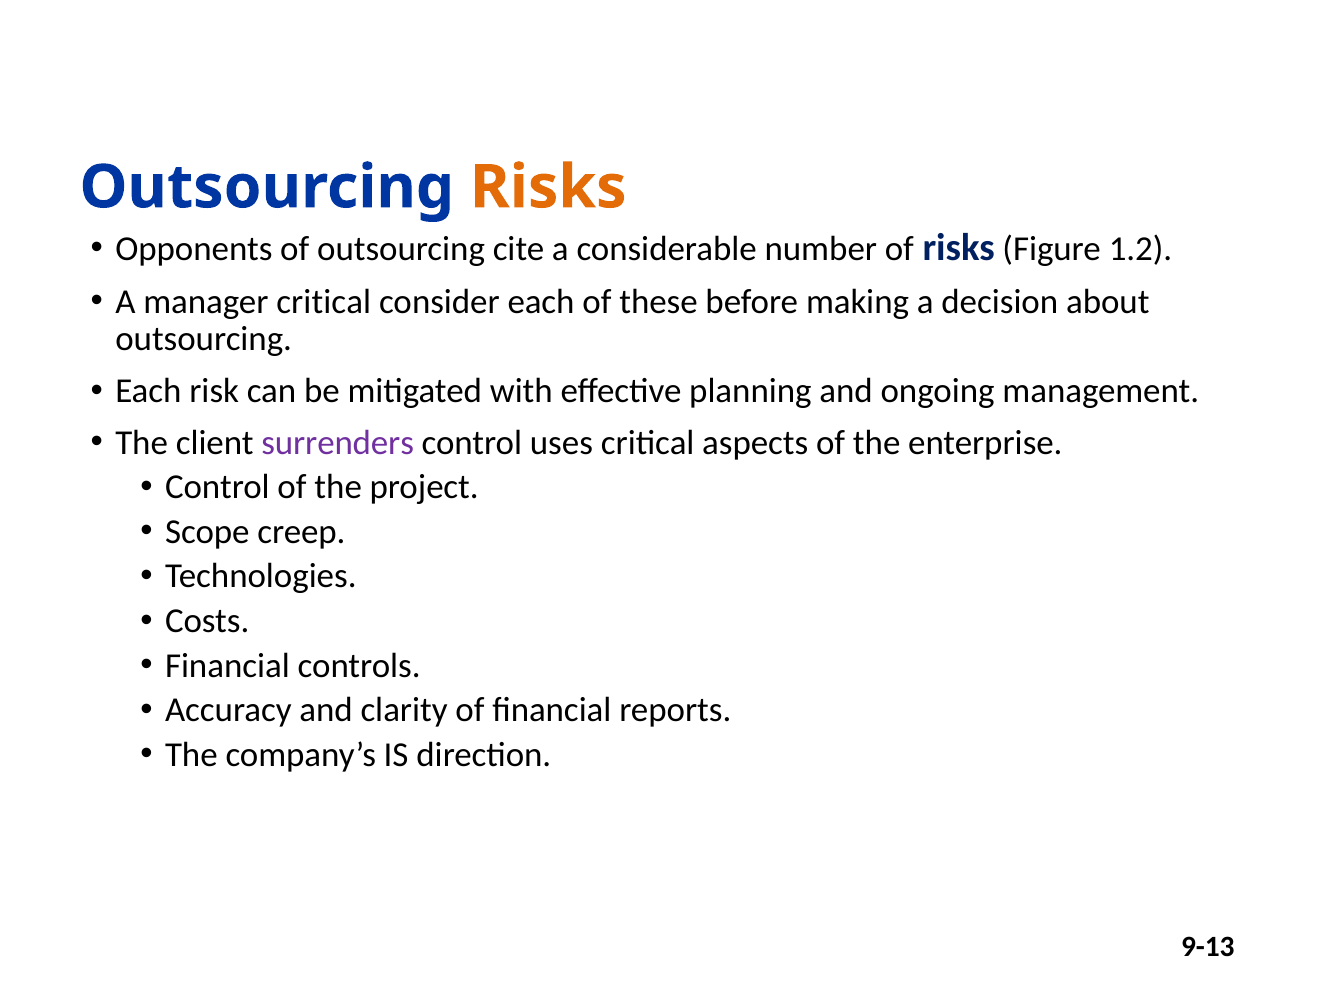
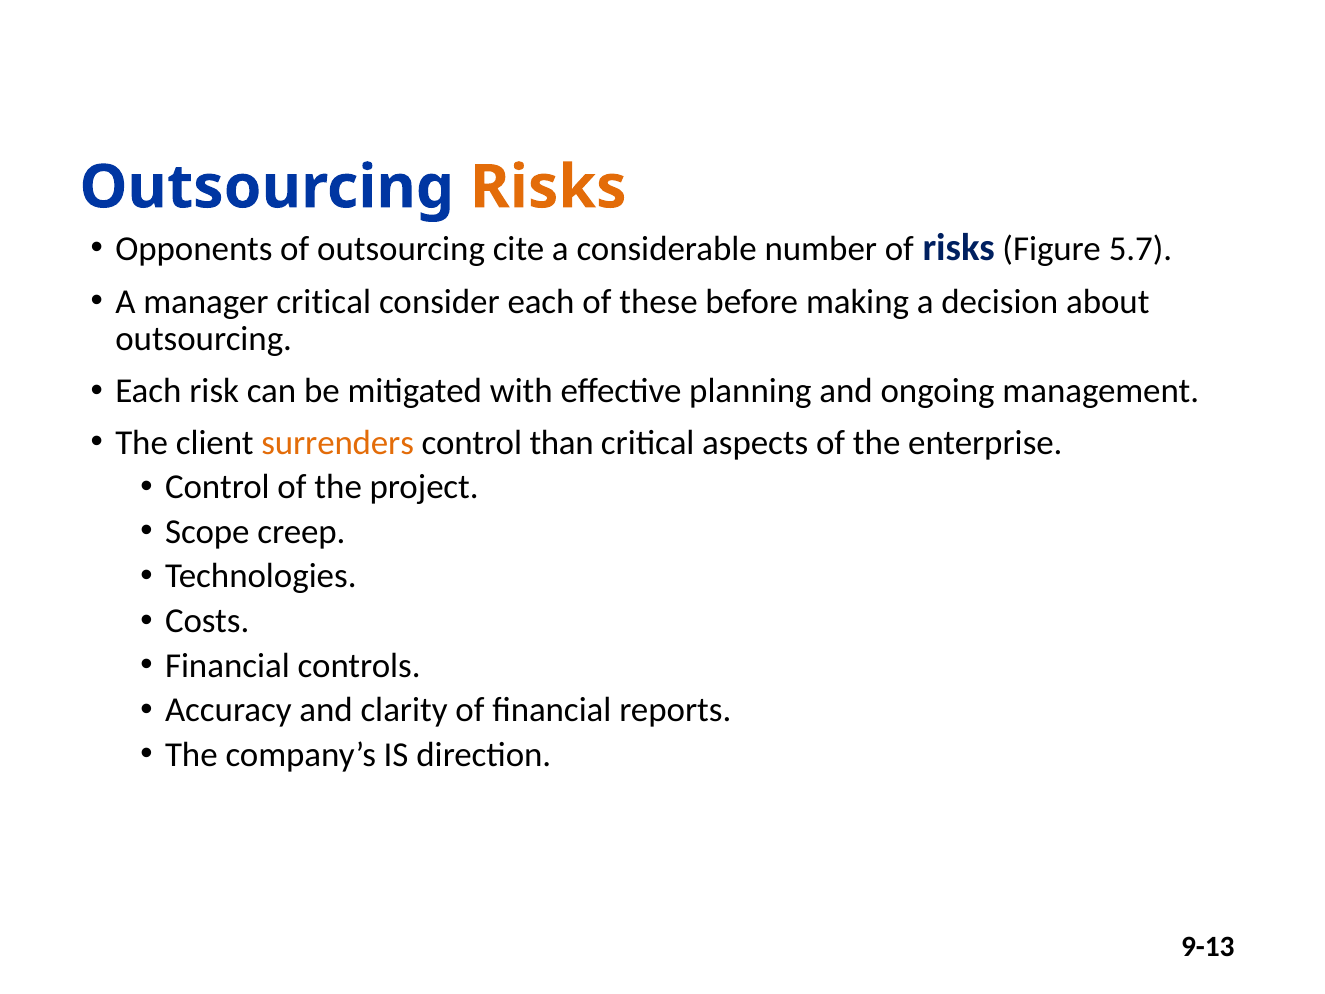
1.2: 1.2 -> 5.7
surrenders colour: purple -> orange
uses: uses -> than
